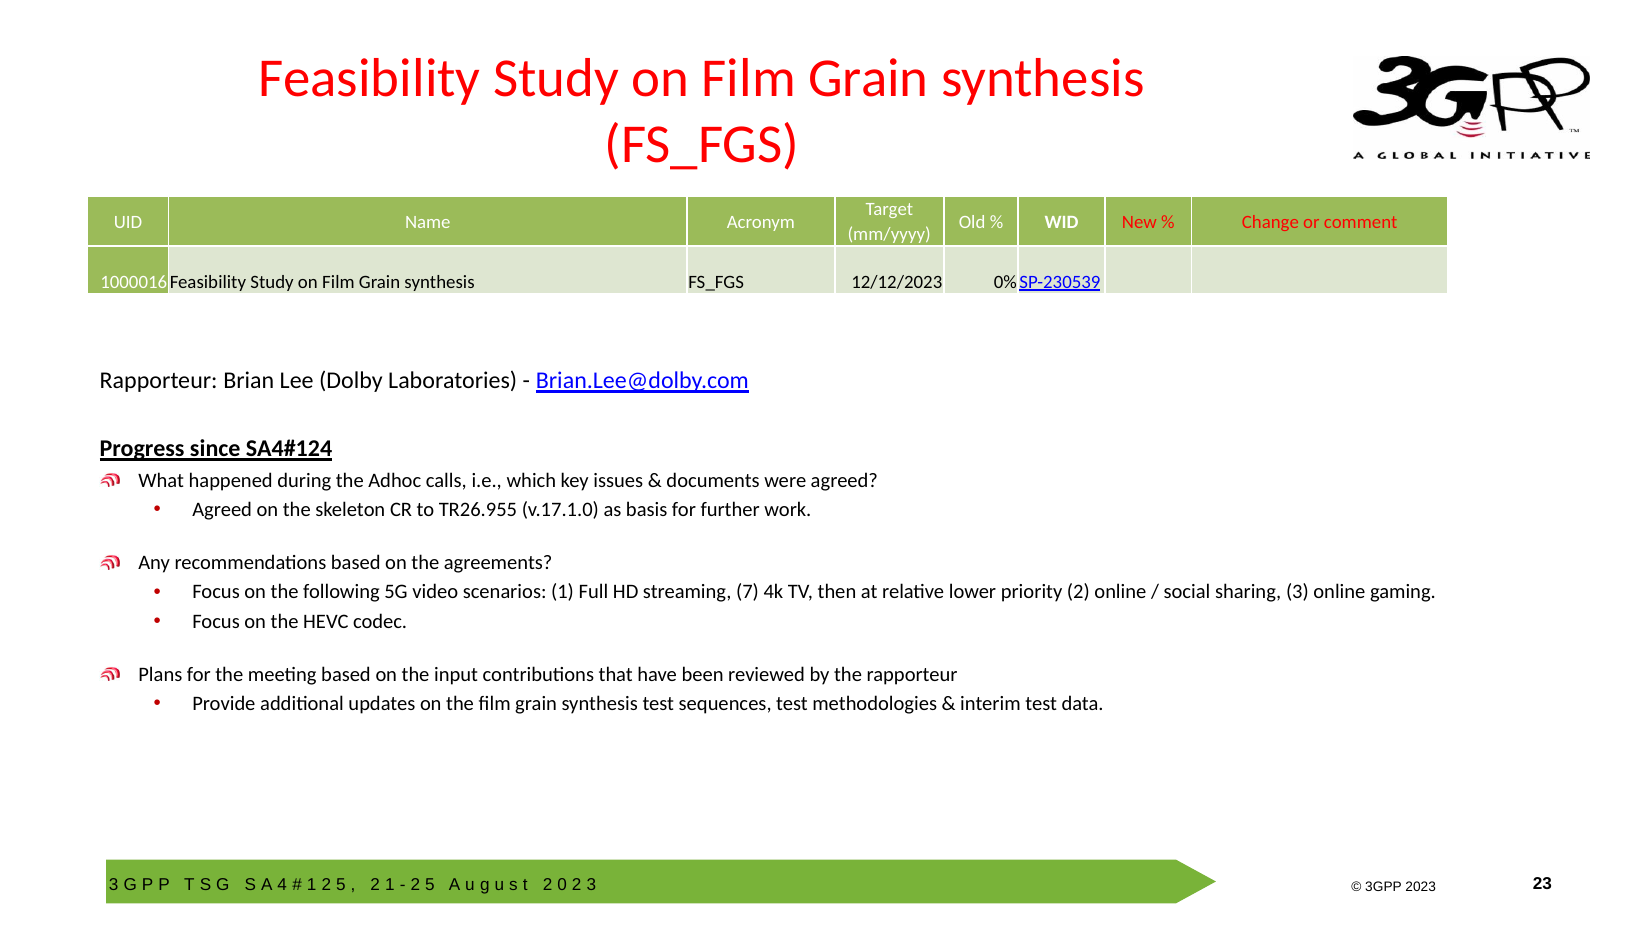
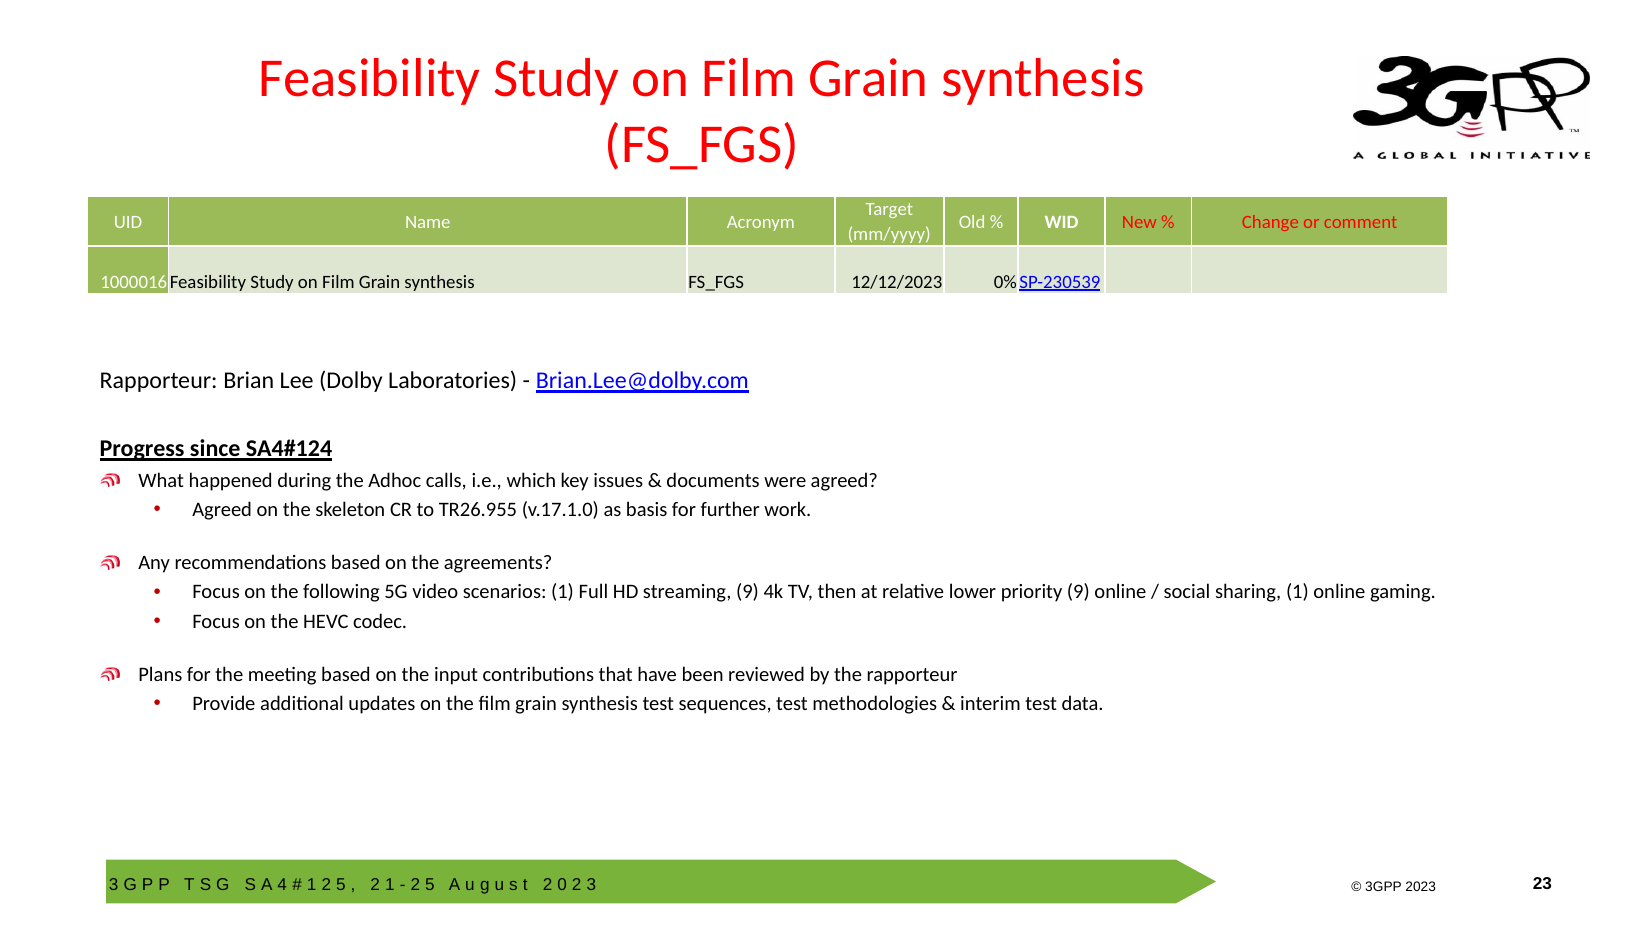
streaming 7: 7 -> 9
priority 2: 2 -> 9
sharing 3: 3 -> 1
